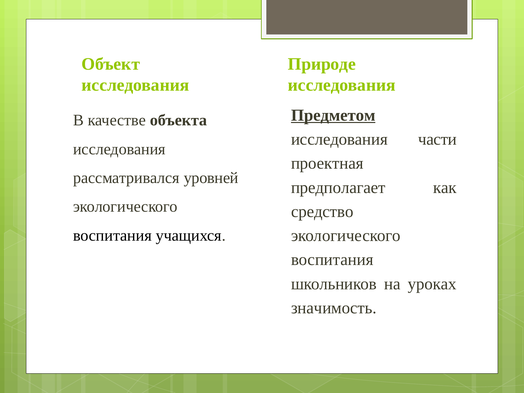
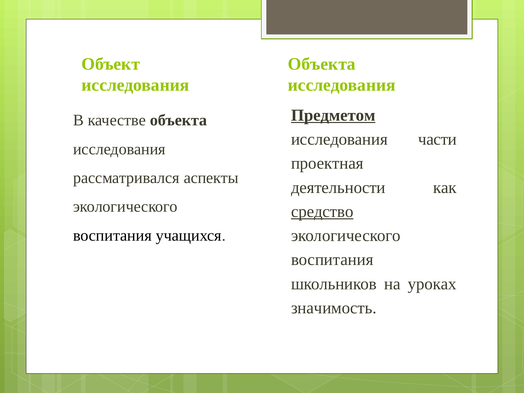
Природе at (322, 64): Природе -> Объекта
уровней: уровней -> аспекты
предполагает: предполагает -> деятельности
средство underline: none -> present
